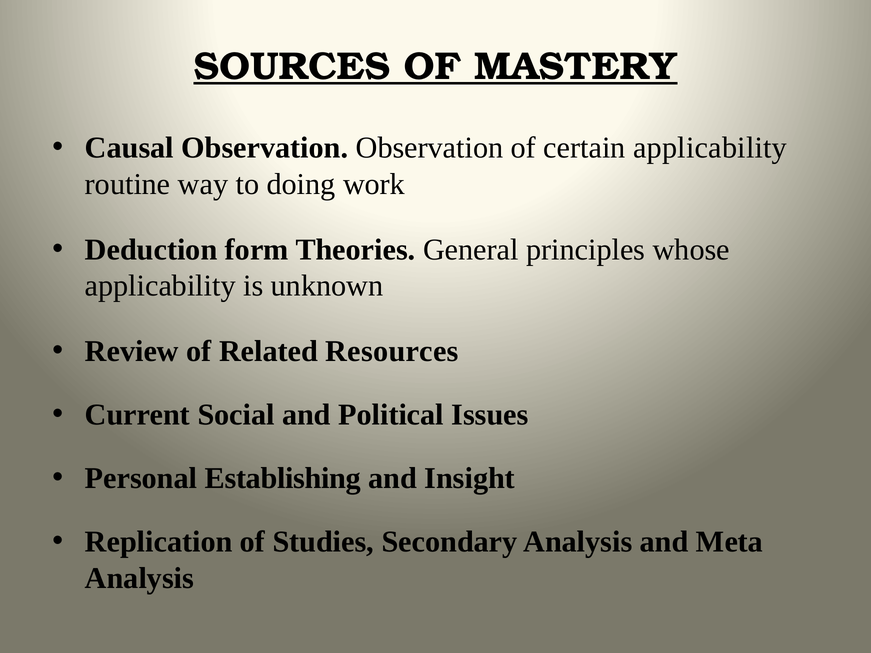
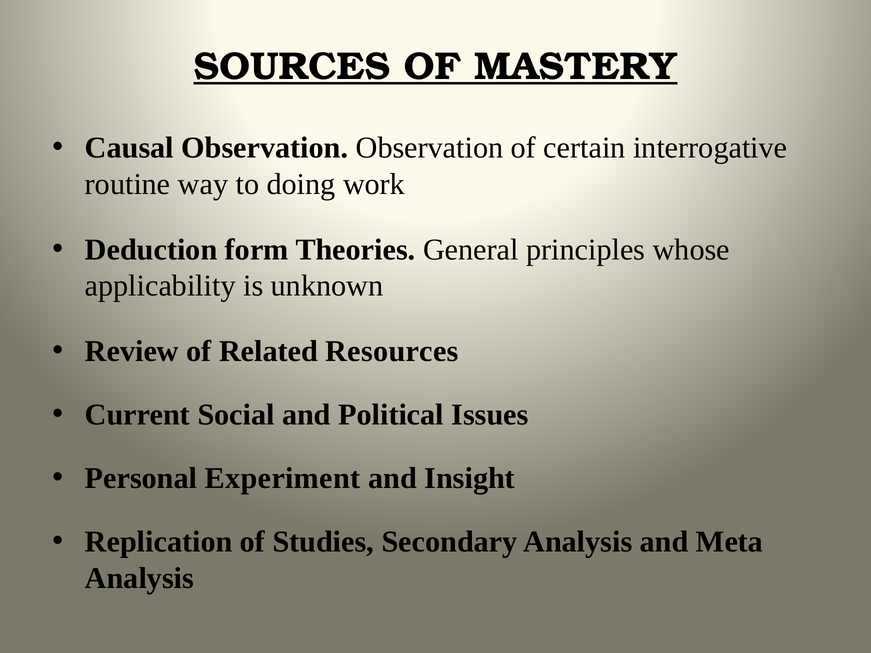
certain applicability: applicability -> interrogative
Establishing: Establishing -> Experiment
